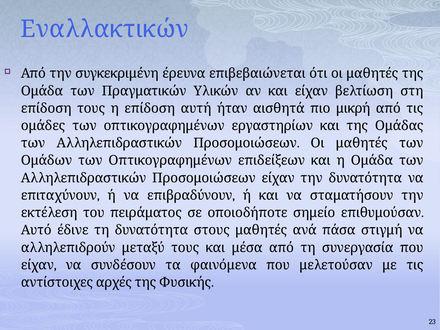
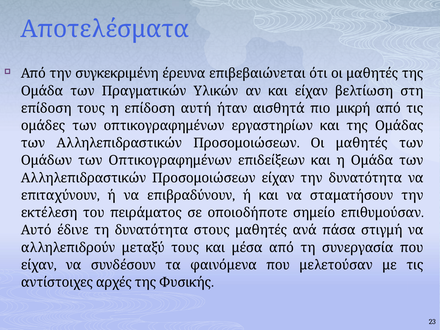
Εναλλακτικών: Εναλλακτικών -> Αποτελέσματα
